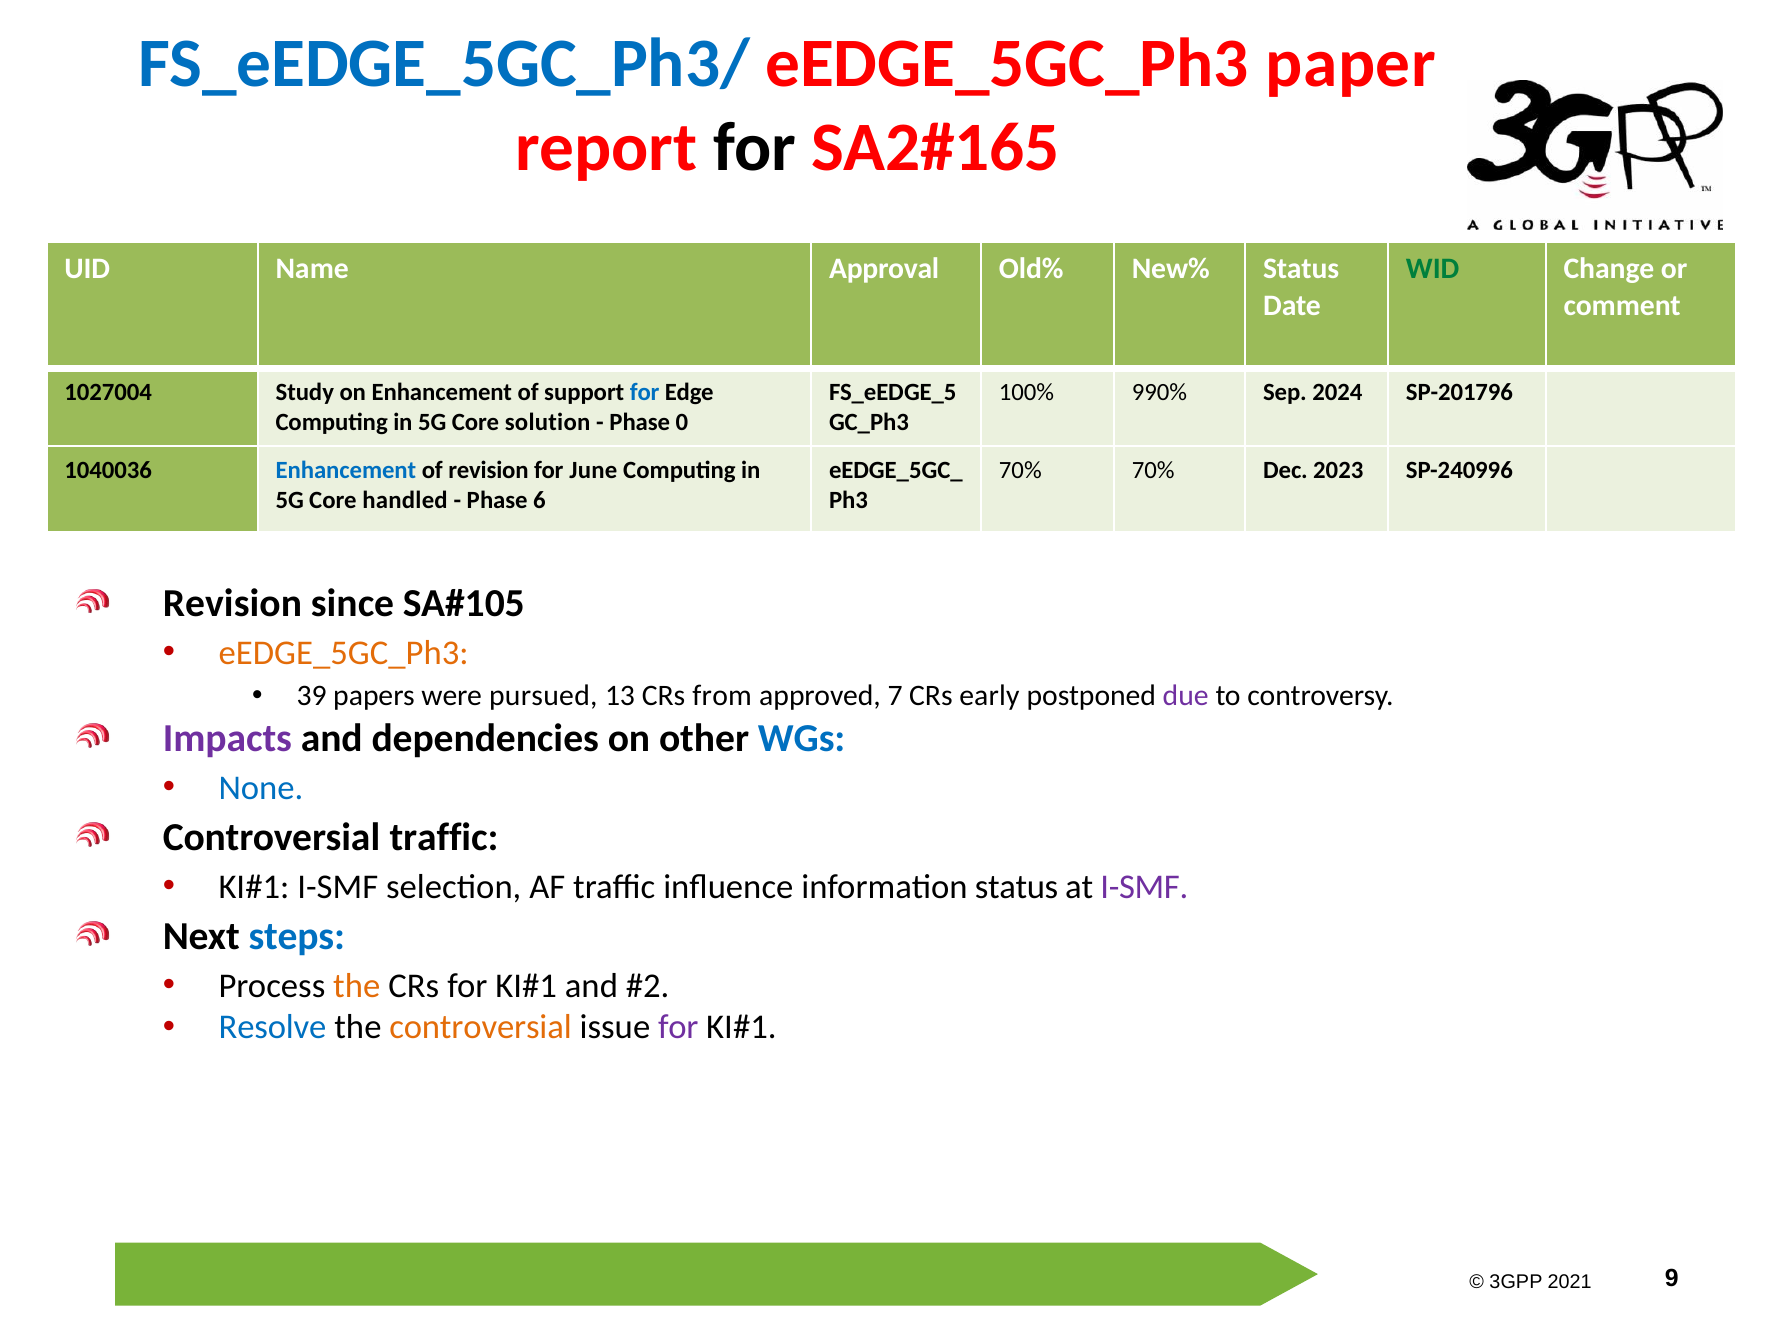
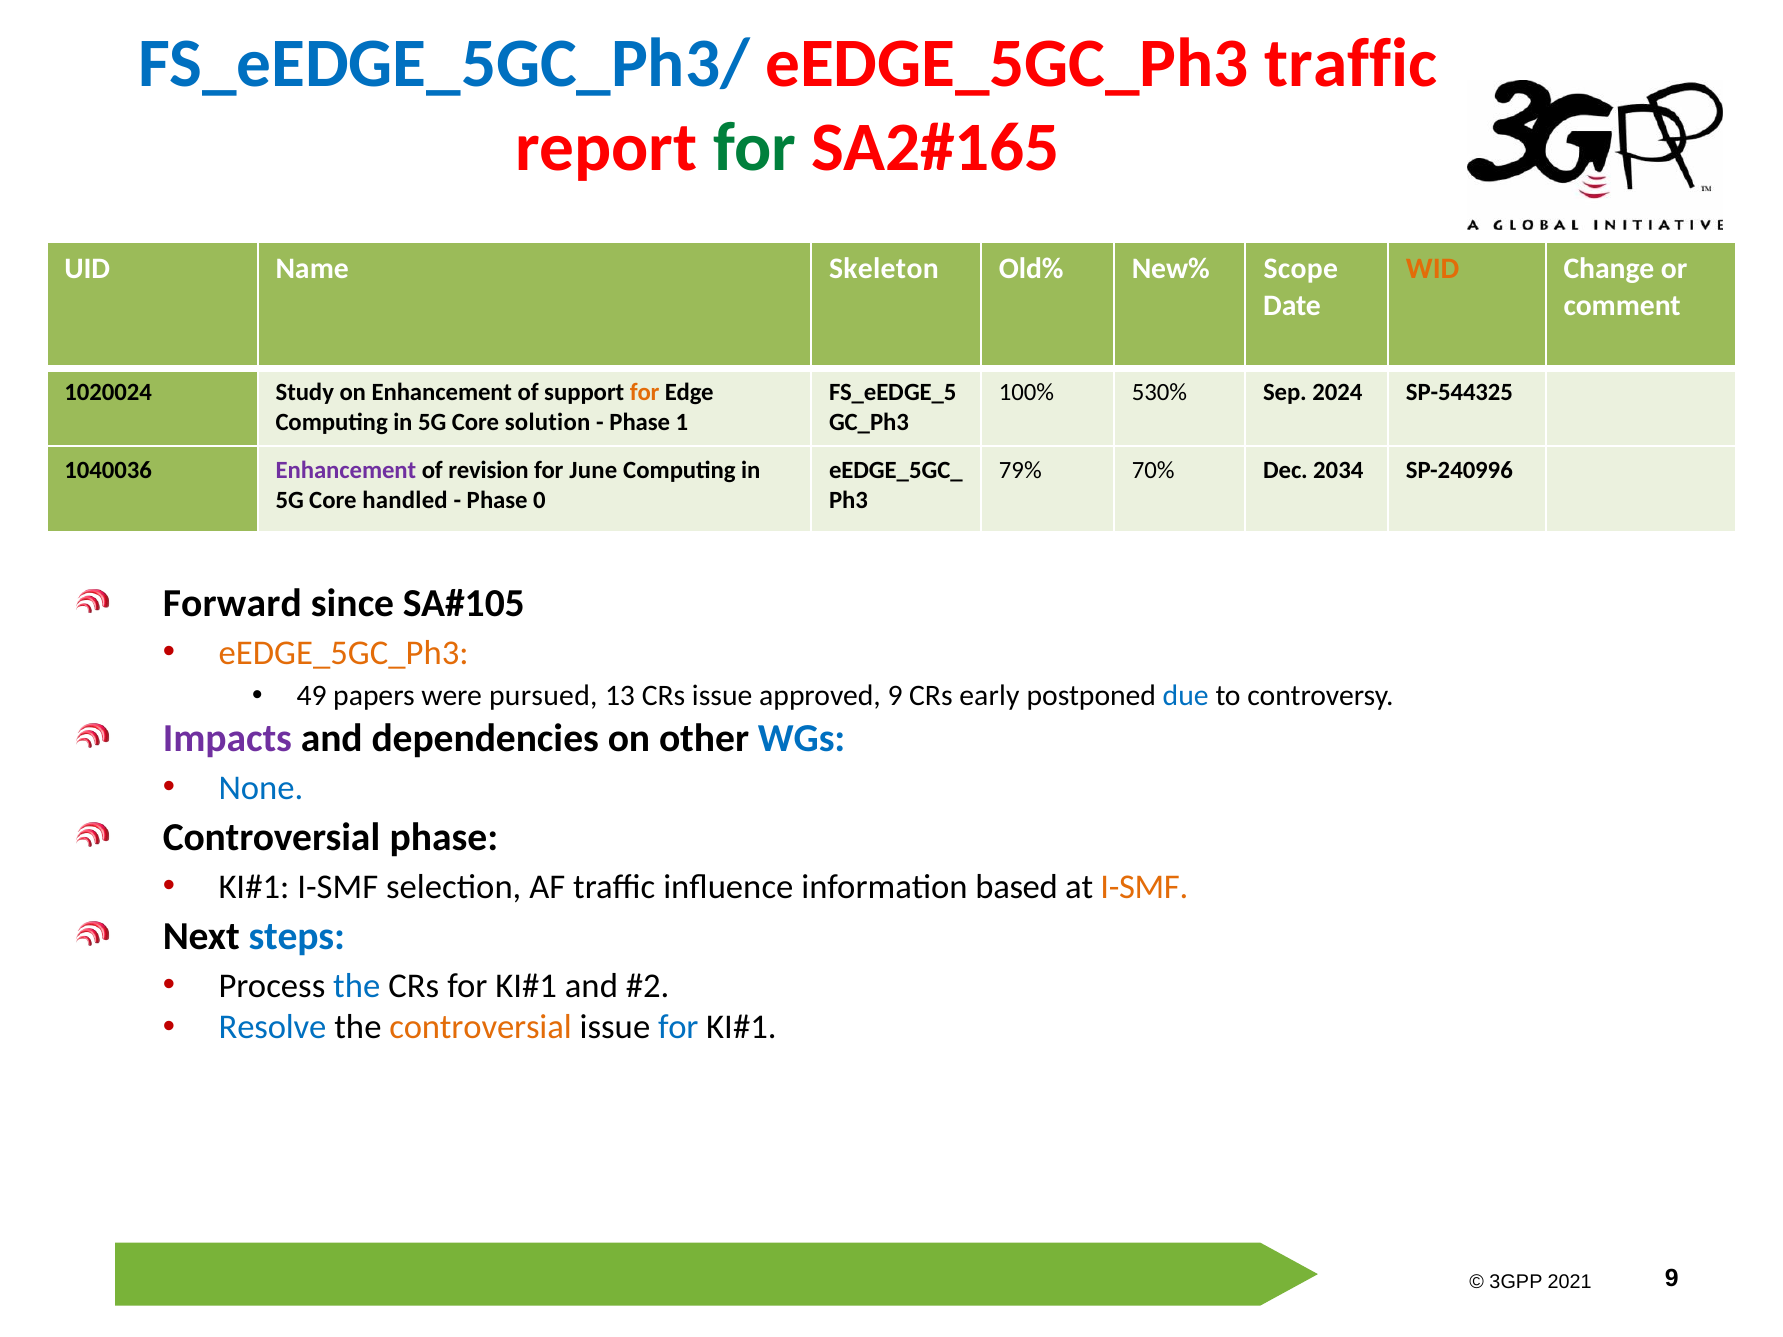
eEDGE_5GC_Ph3 paper: paper -> traffic
for at (755, 147) colour: black -> green
Approval: Approval -> Skeleton
New% Status: Status -> Scope
WID colour: green -> orange
1027004: 1027004 -> 1020024
for at (645, 393) colour: blue -> orange
990%: 990% -> 530%
SP-201796: SP-201796 -> SP-544325
0: 0 -> 1
Enhancement at (346, 471) colour: blue -> purple
70% at (1020, 471): 70% -> 79%
2023: 2023 -> 2034
6: 6 -> 0
Revision at (232, 604): Revision -> Forward
39: 39 -> 49
CRs from: from -> issue
approved 7: 7 -> 9
due colour: purple -> blue
Controversial traffic: traffic -> phase
information status: status -> based
I-SMF at (1144, 887) colour: purple -> orange
the at (357, 986) colour: orange -> blue
for at (678, 1028) colour: purple -> blue
